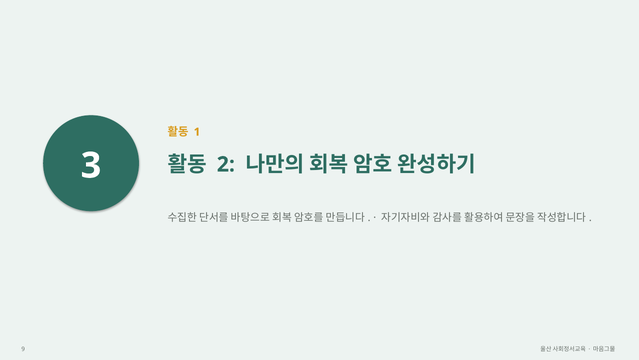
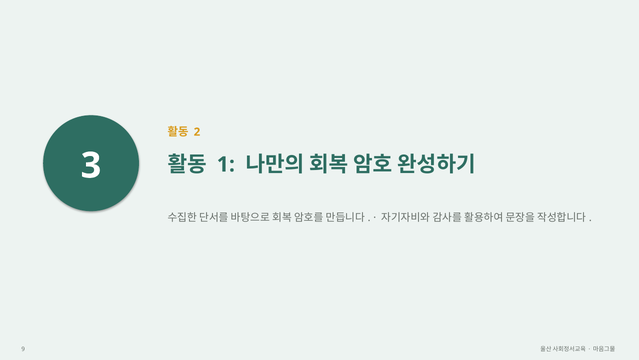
1: 1 -> 2
2: 2 -> 1
